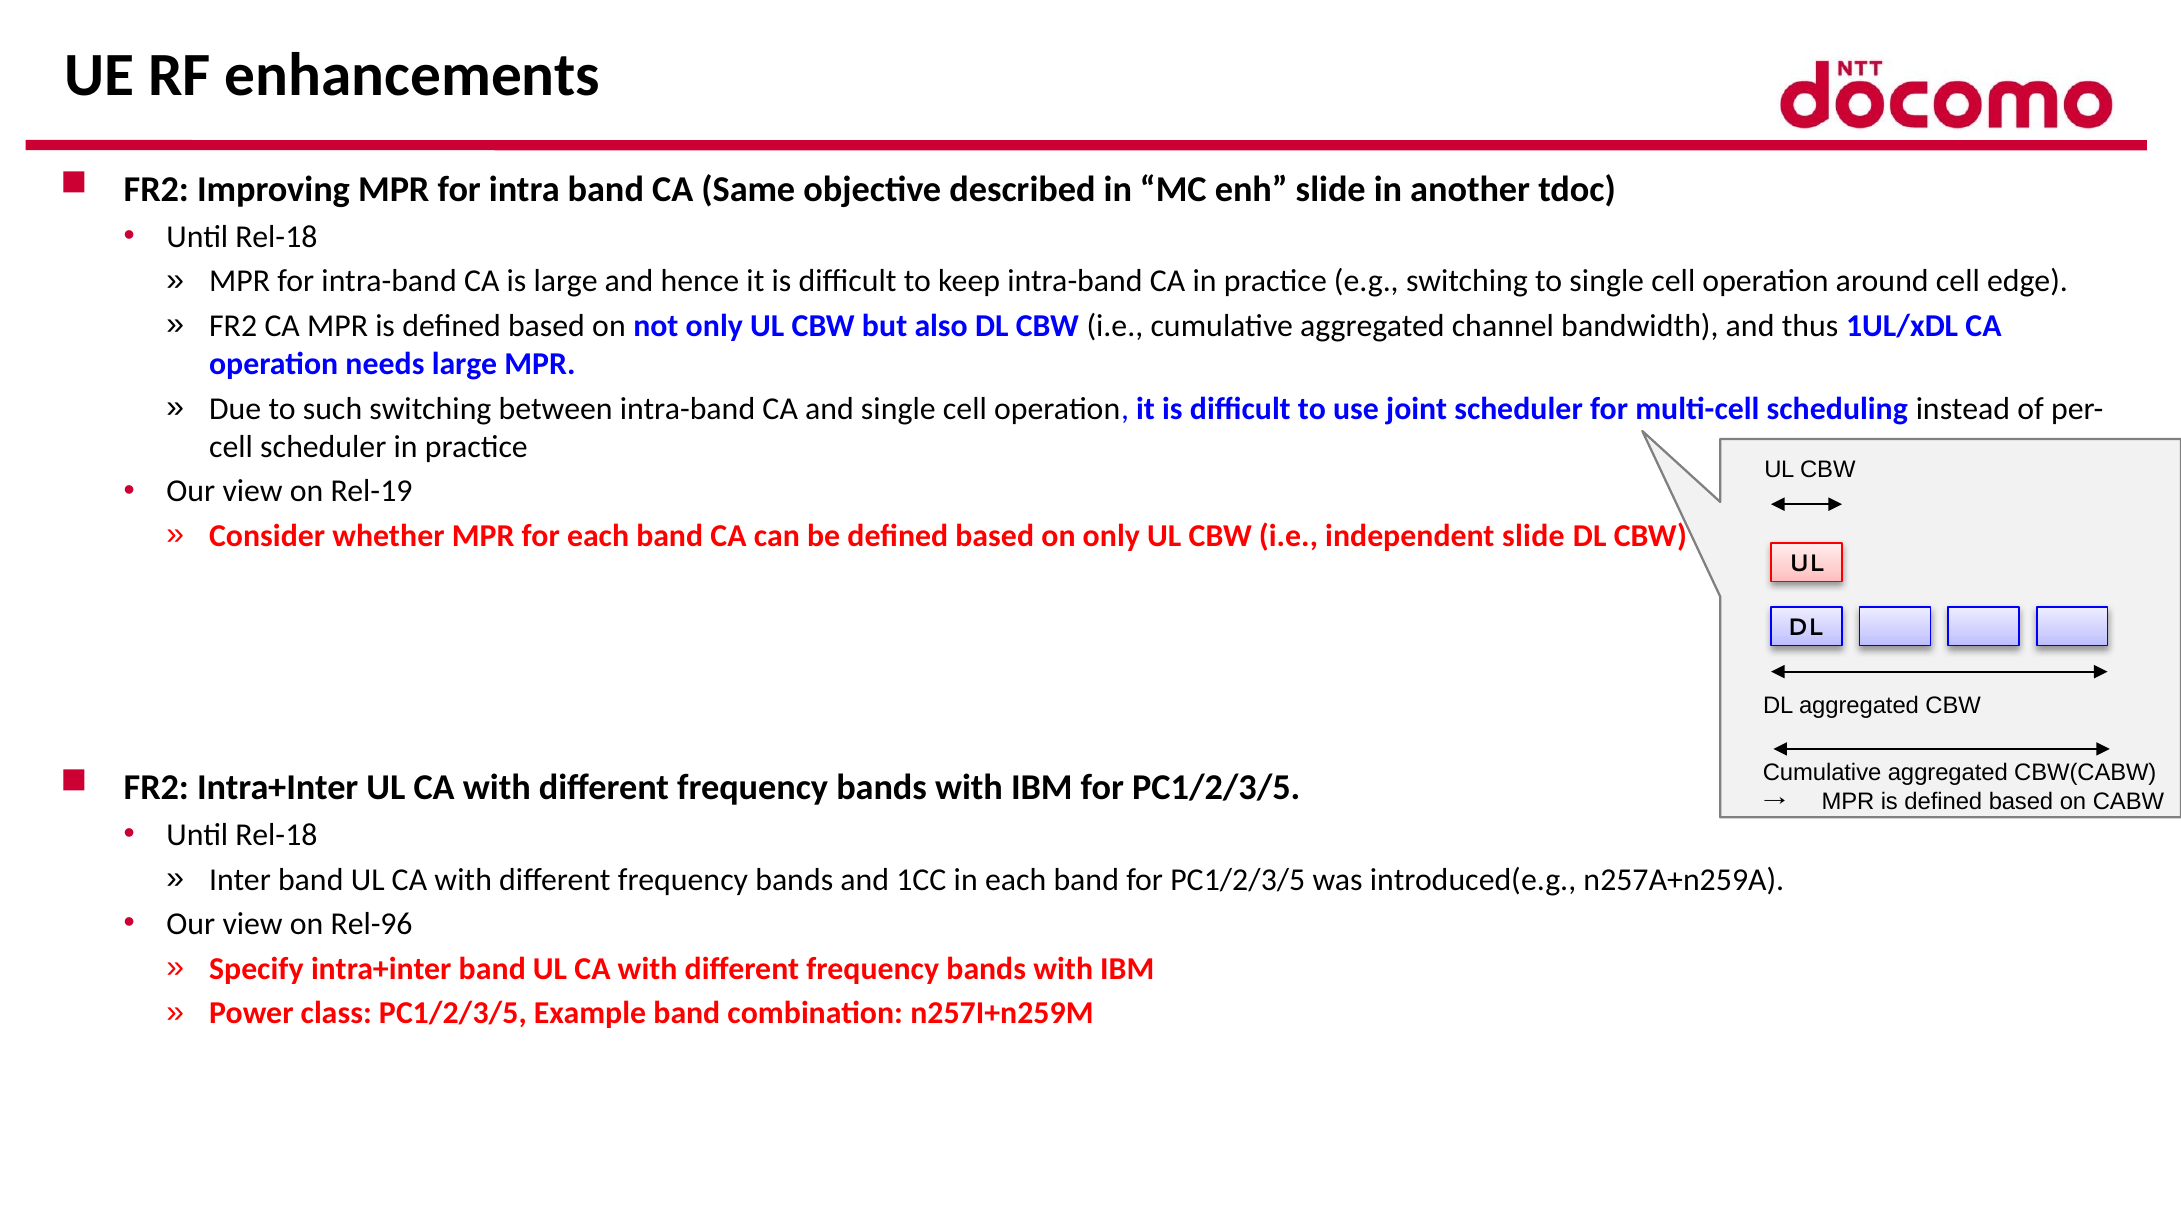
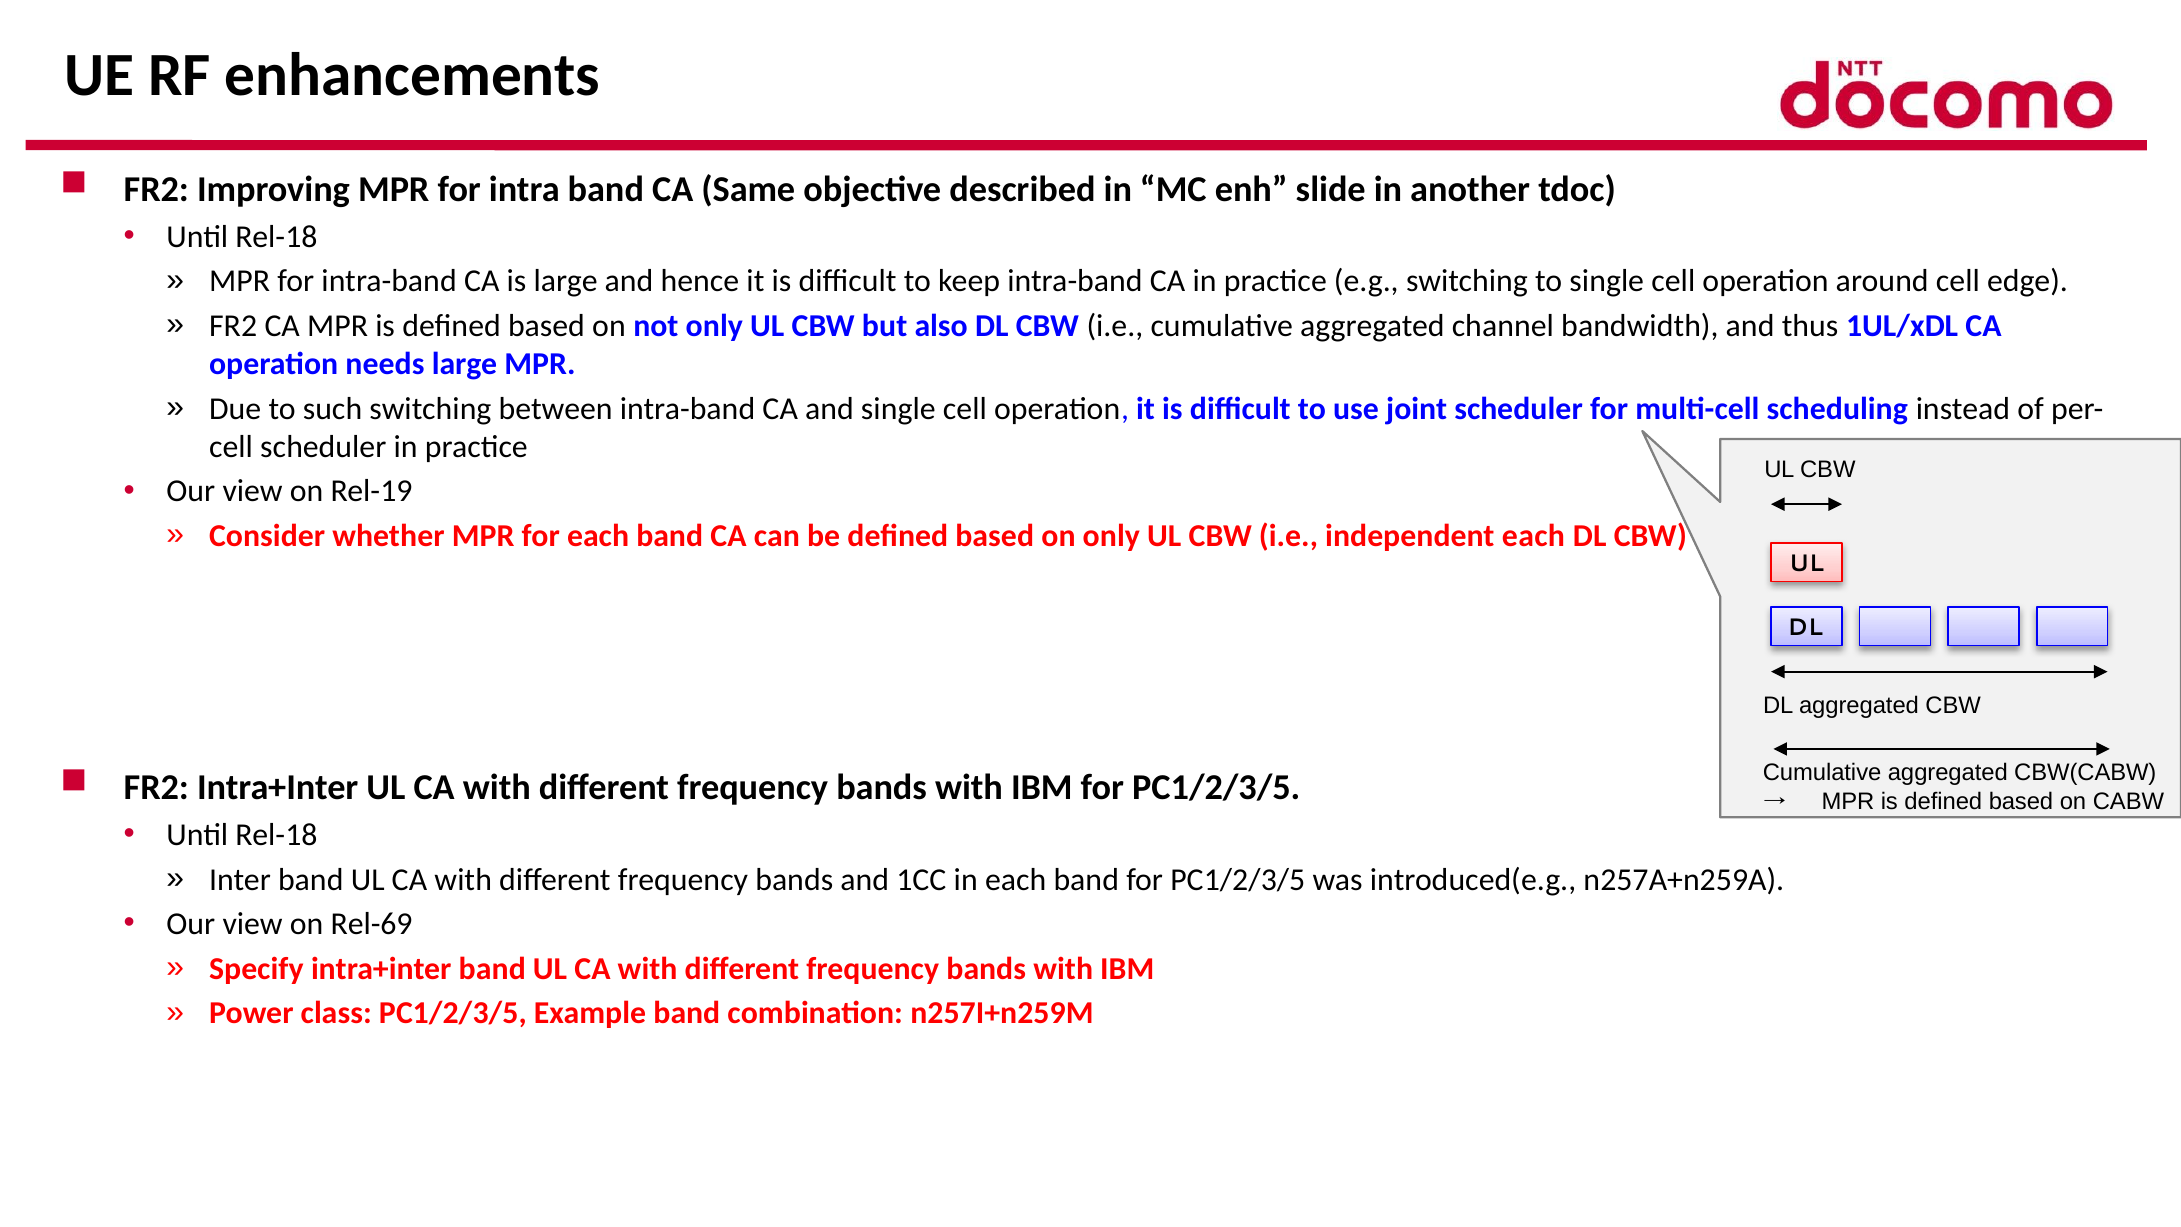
independent slide: slide -> each
Rel-96: Rel-96 -> Rel-69
